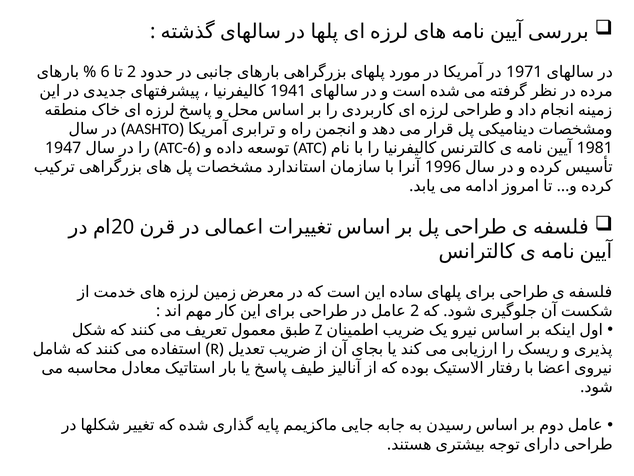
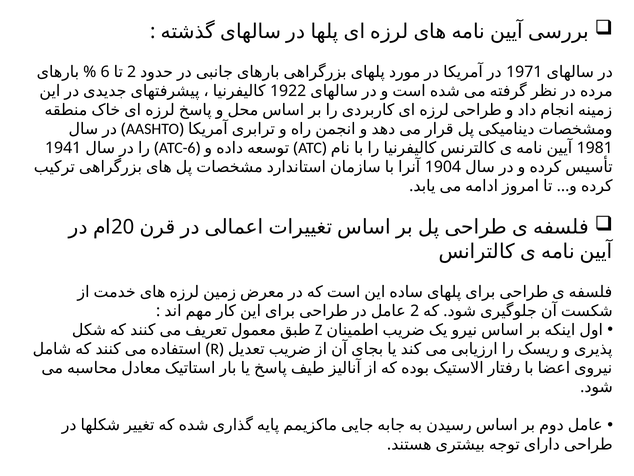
1941: 1941 -> 1922
1947: 1947 -> 1941
1996: 1996 -> 1904
